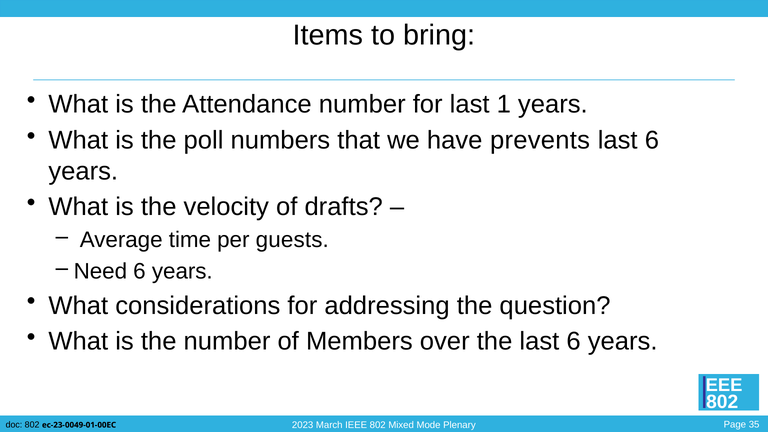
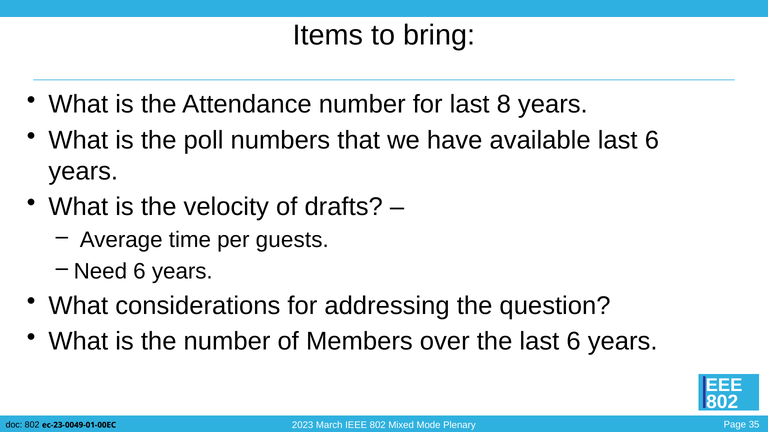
1: 1 -> 8
prevents: prevents -> available
